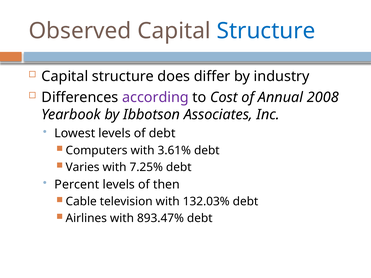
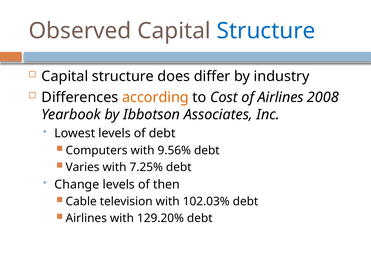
according colour: purple -> orange
of Annual: Annual -> Airlines
3.61%: 3.61% -> 9.56%
Percent: Percent -> Change
132.03%: 132.03% -> 102.03%
893.47%: 893.47% -> 129.20%
